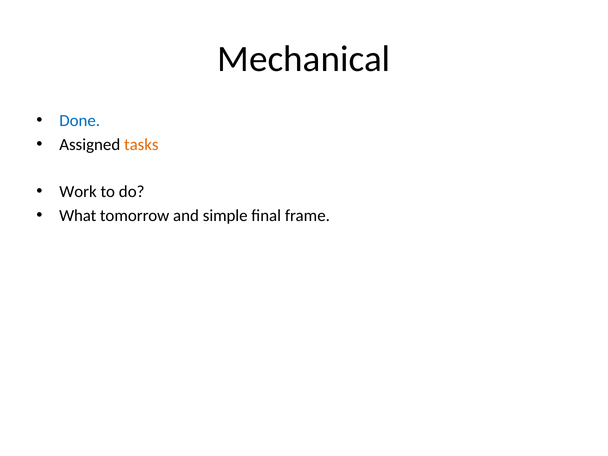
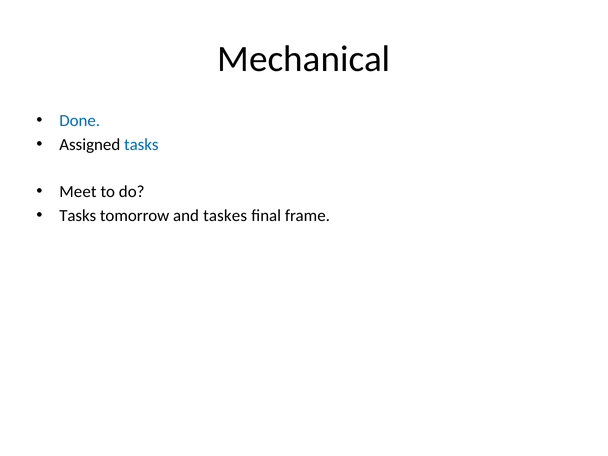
tasks at (141, 144) colour: orange -> blue
Work: Work -> Meet
What at (78, 215): What -> Tasks
simple: simple -> taskes
